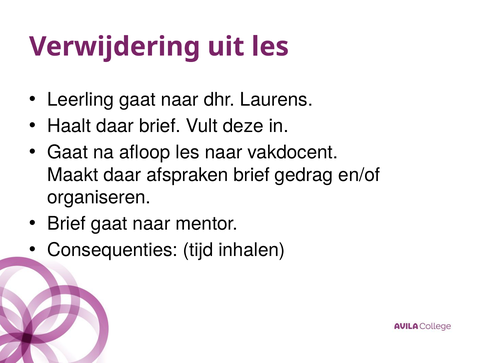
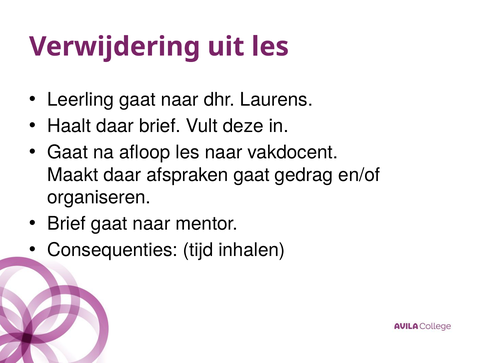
afspraken brief: brief -> gaat
